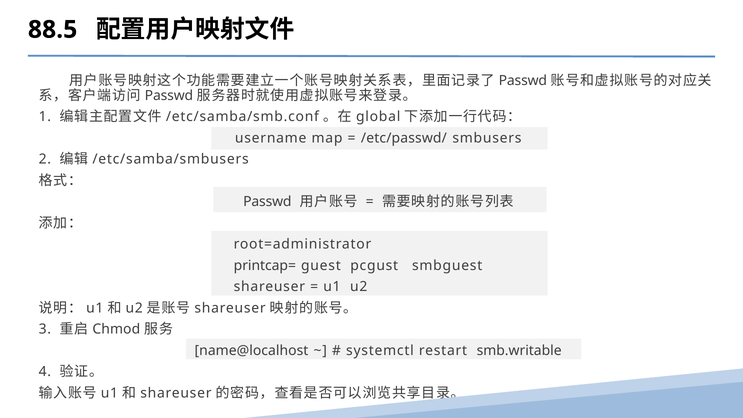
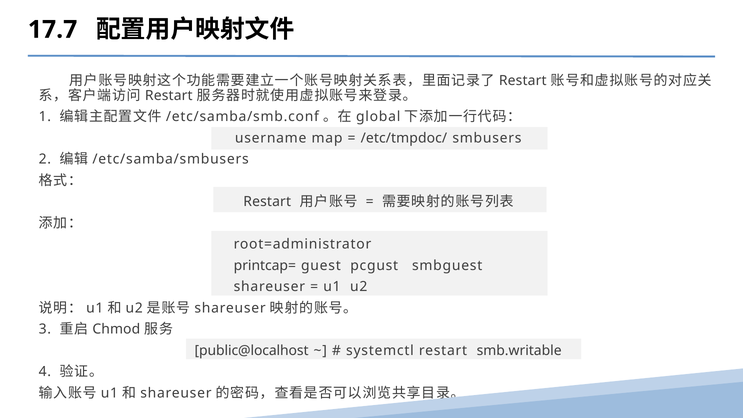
88.5: 88.5 -> 17.7
Passwd at (523, 81): Passwd -> Restart
Passwd at (169, 96): Passwd -> Restart
/etc/passwd/: /etc/passwd/ -> /etc/tmpdoc/
Passwd at (267, 202): Passwd -> Restart
name@localhost: name@localhost -> public@localhost
